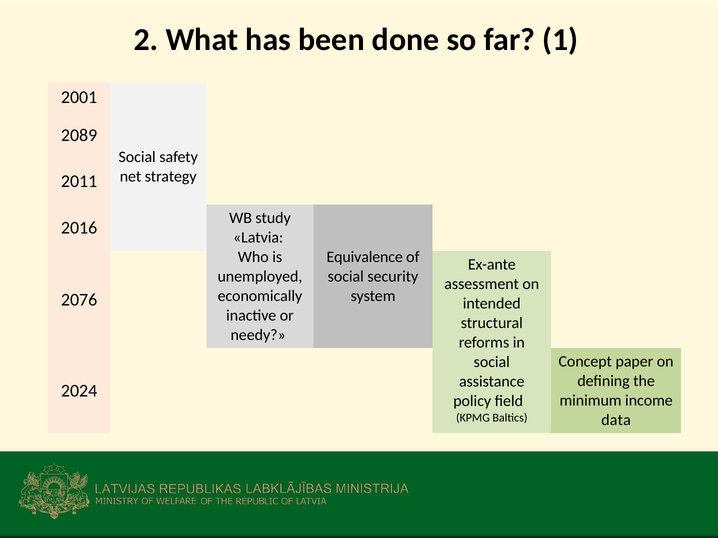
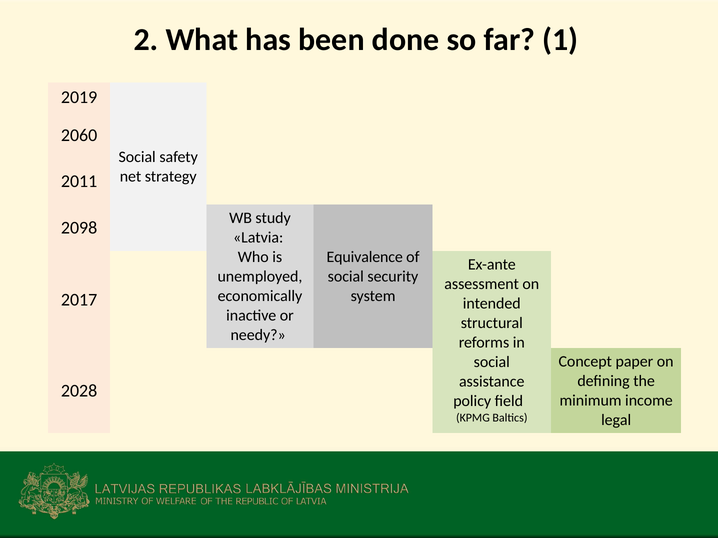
2001: 2001 -> 2019
2089: 2089 -> 2060
2016: 2016 -> 2098
2076: 2076 -> 2017
2024: 2024 -> 2028
data: data -> legal
